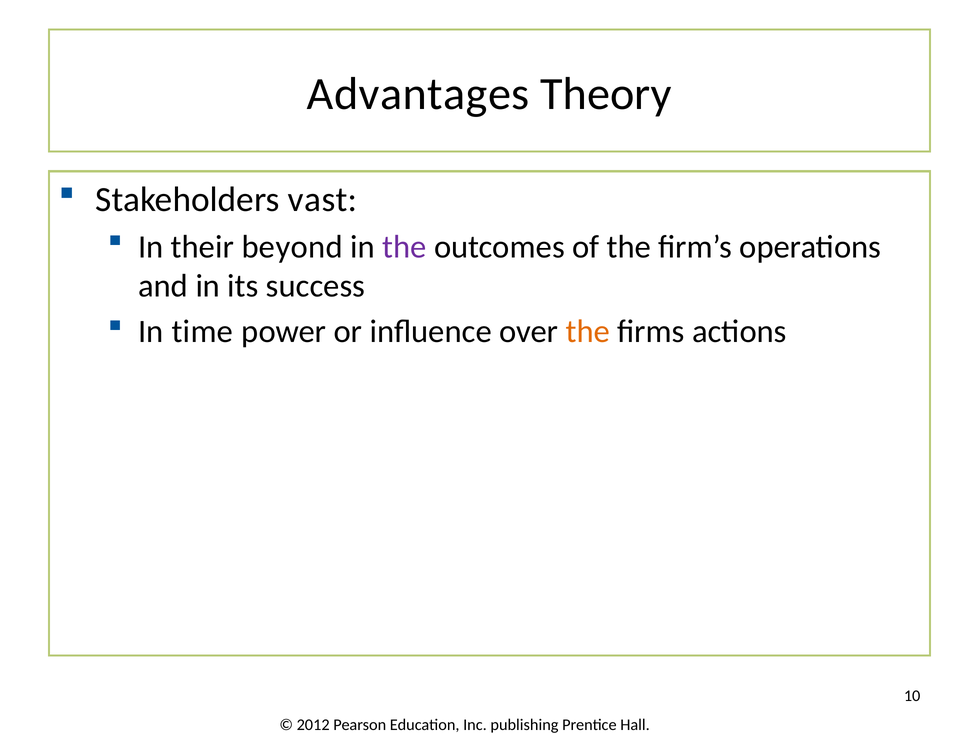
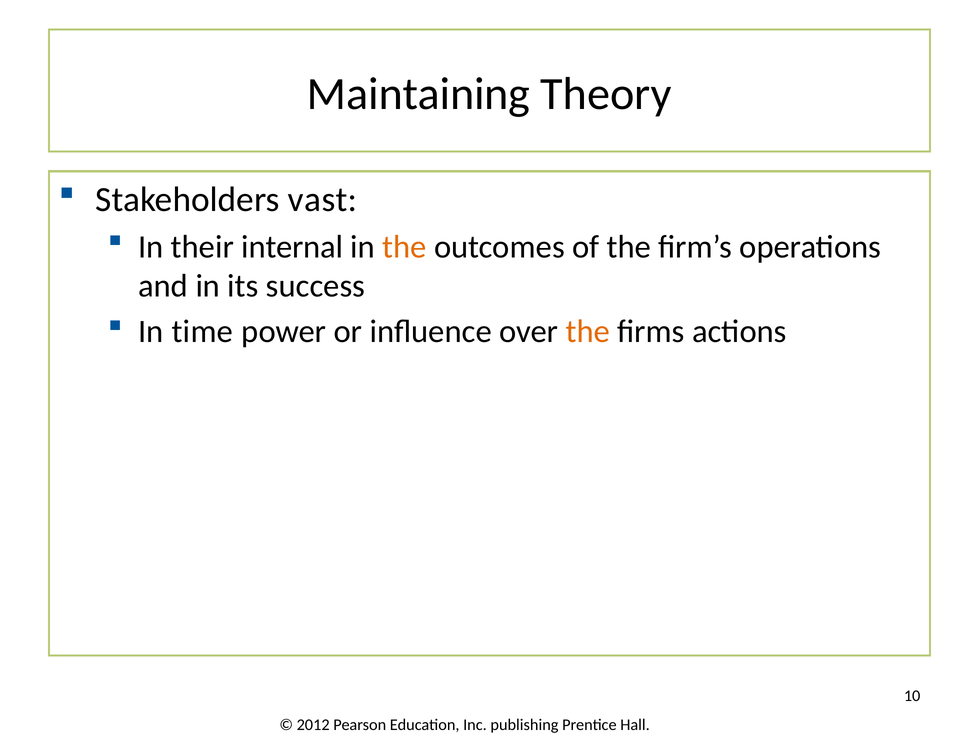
Advantages: Advantages -> Maintaining
beyond: beyond -> internal
the at (405, 247) colour: purple -> orange
